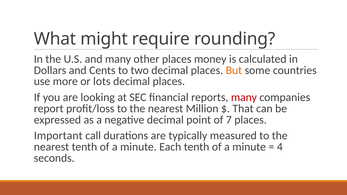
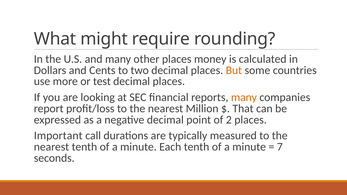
lots: lots -> test
many at (244, 97) colour: red -> orange
7: 7 -> 2
4: 4 -> 7
